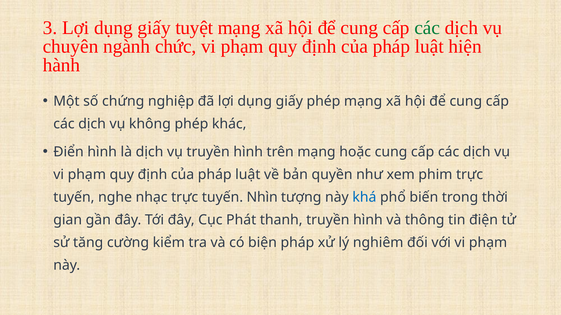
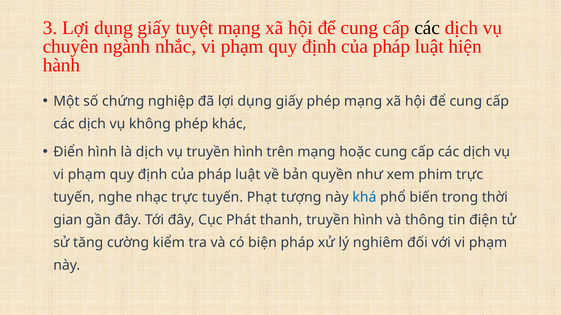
các at (427, 28) colour: green -> black
chức: chức -> nhắc
Nhìn: Nhìn -> Phạt
